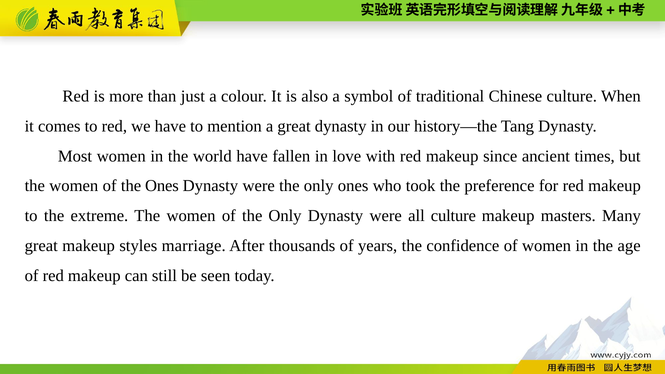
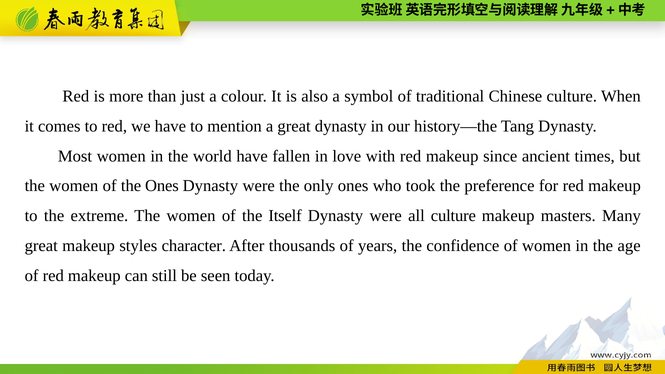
of the Only: Only -> Itself
marriage: marriage -> character
